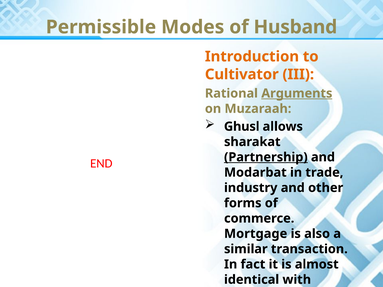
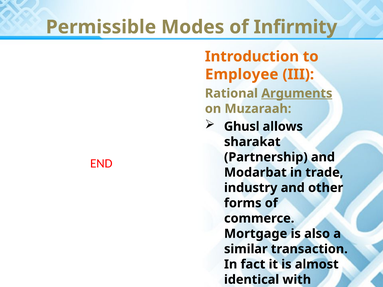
Husband: Husband -> Infirmity
Cultivator: Cultivator -> Employee
Partnership underline: present -> none
